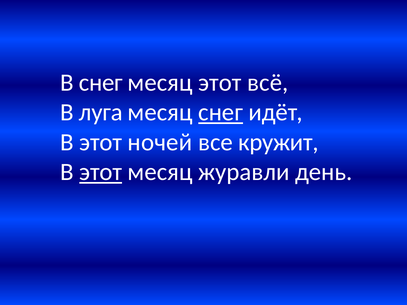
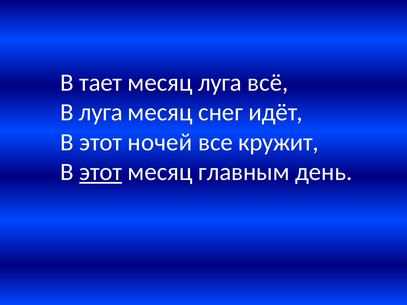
В снег: снег -> тает
месяц этот: этот -> луга
снег at (221, 112) underline: present -> none
журавли: журавли -> главным
